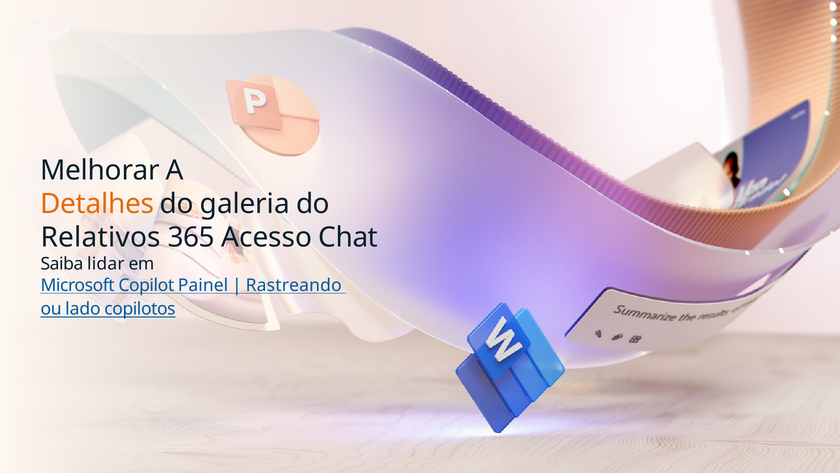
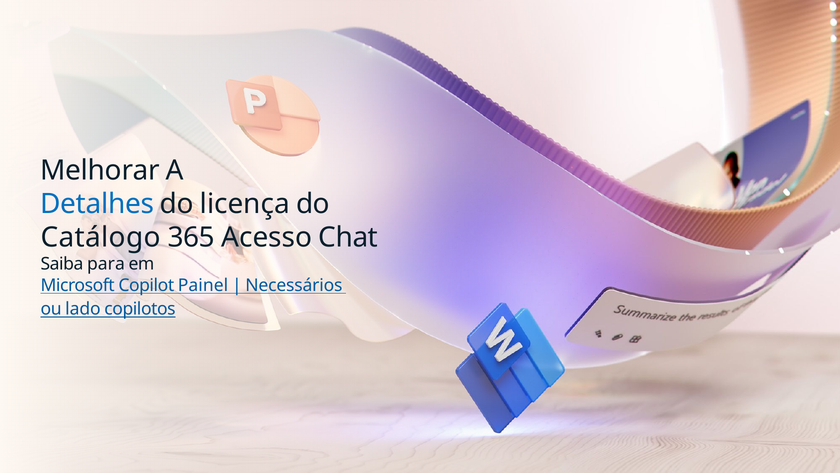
Detalhes colour: orange -> blue
galeria: galeria -> licença
Relativos: Relativos -> Catálogo
lidar: lidar -> para
Rastreando: Rastreando -> Necessários
